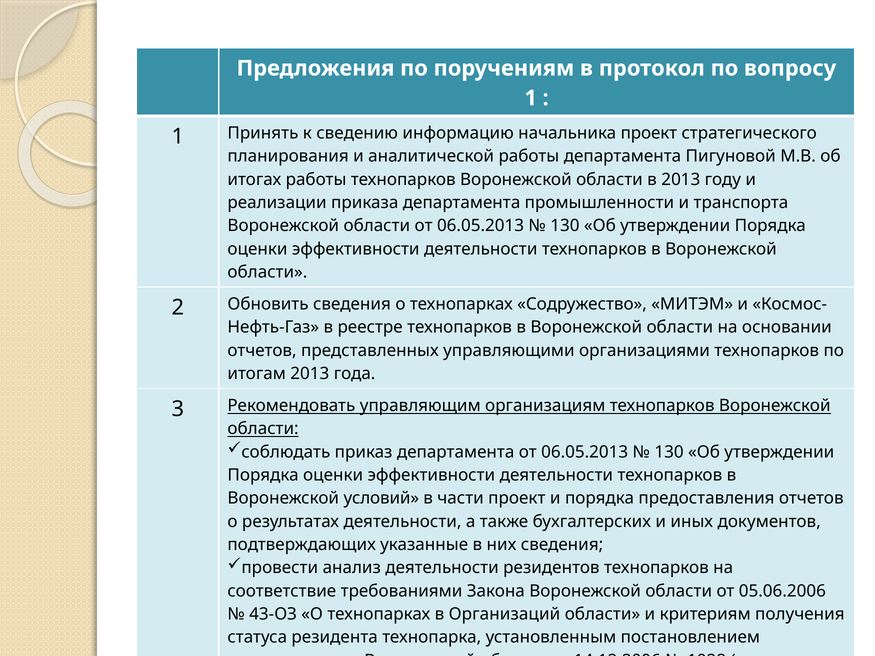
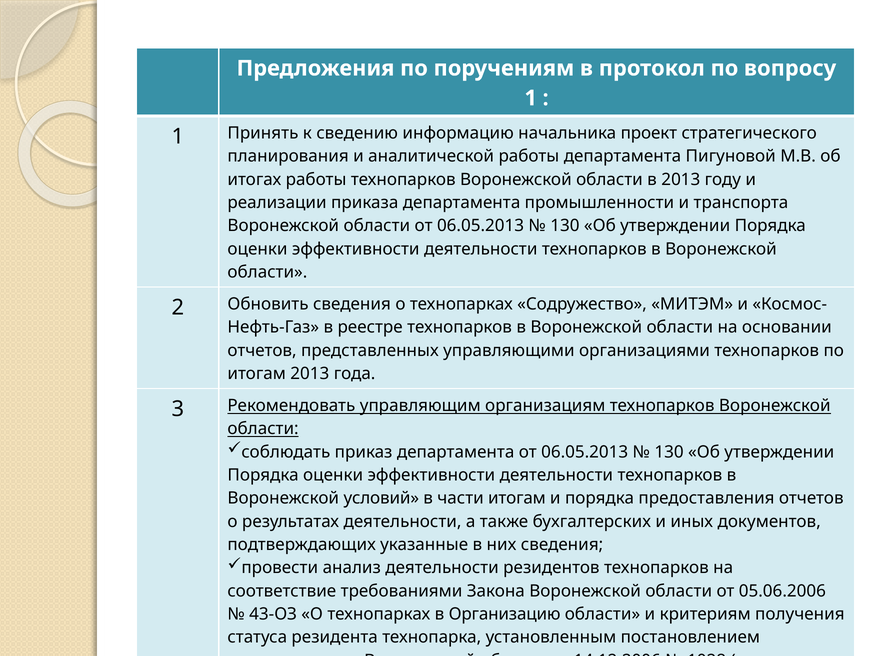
части проект: проект -> итогам
Организаций: Организаций -> Организацию
